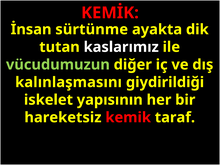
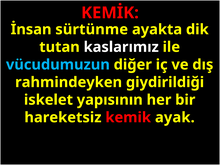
vücudumuzun colour: light green -> light blue
kalınlaşmasını: kalınlaşmasını -> rahmindeyken
taraf: taraf -> ayak
